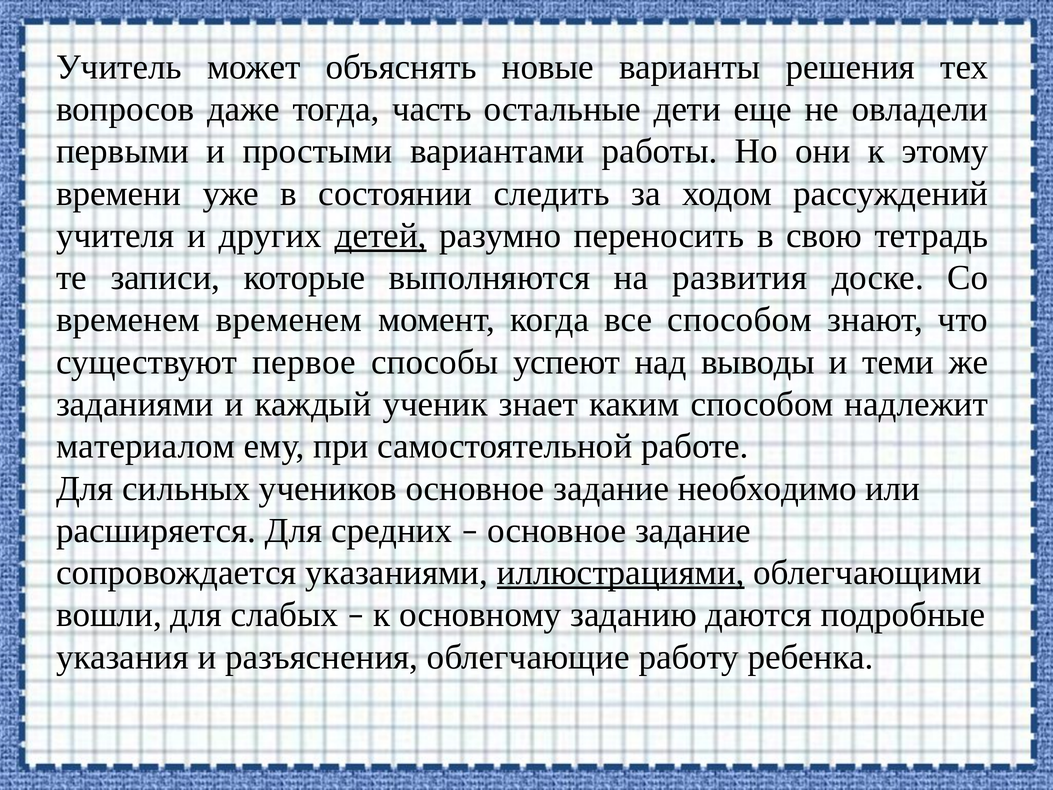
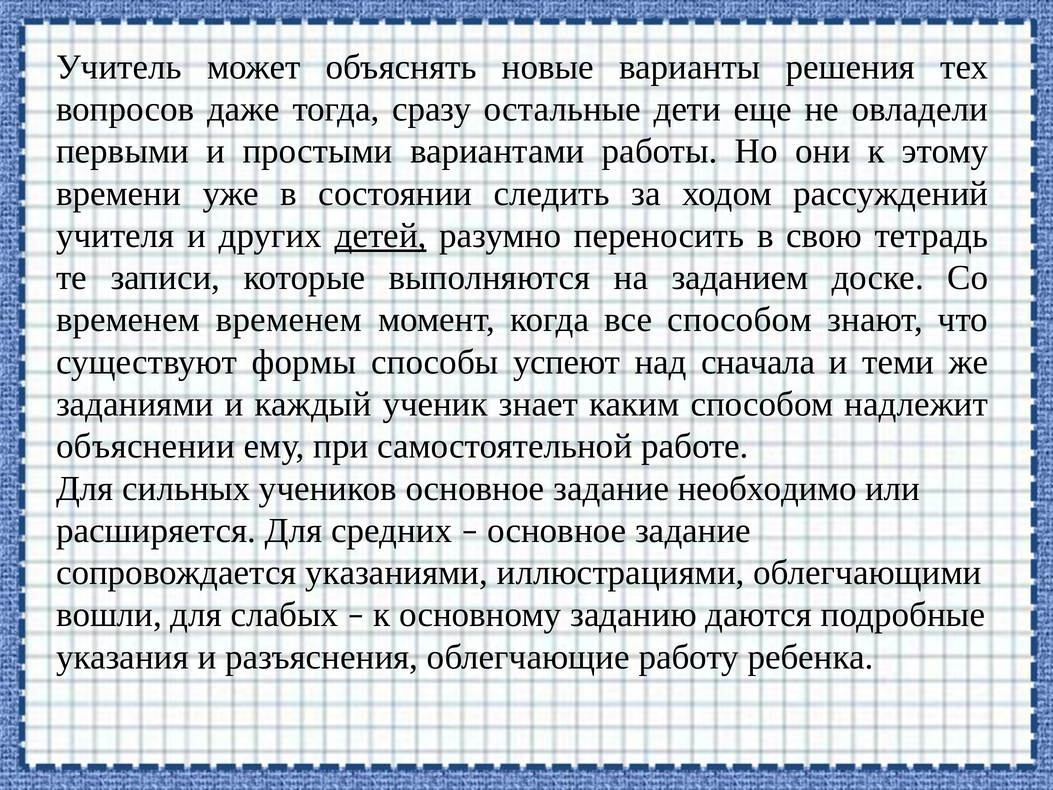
часть: часть -> сразу
развития: развития -> заданием
первое: первое -> формы
выводы: выводы -> сначала
материалом: материалом -> объяснении
иллюстрациями underline: present -> none
